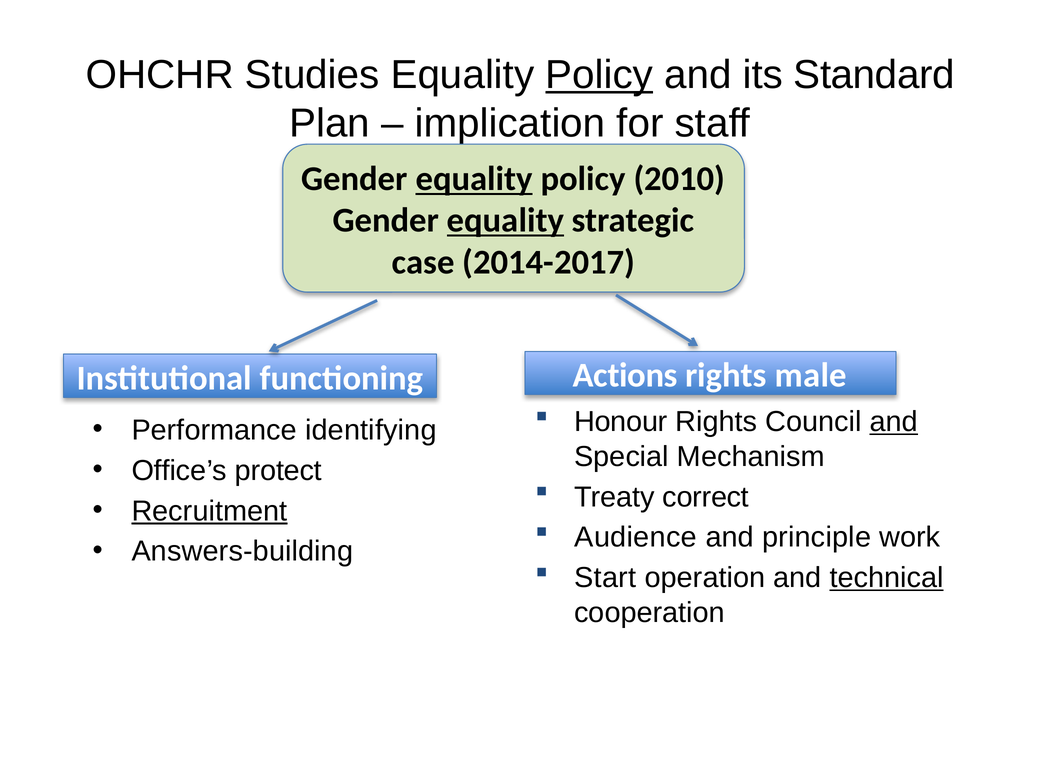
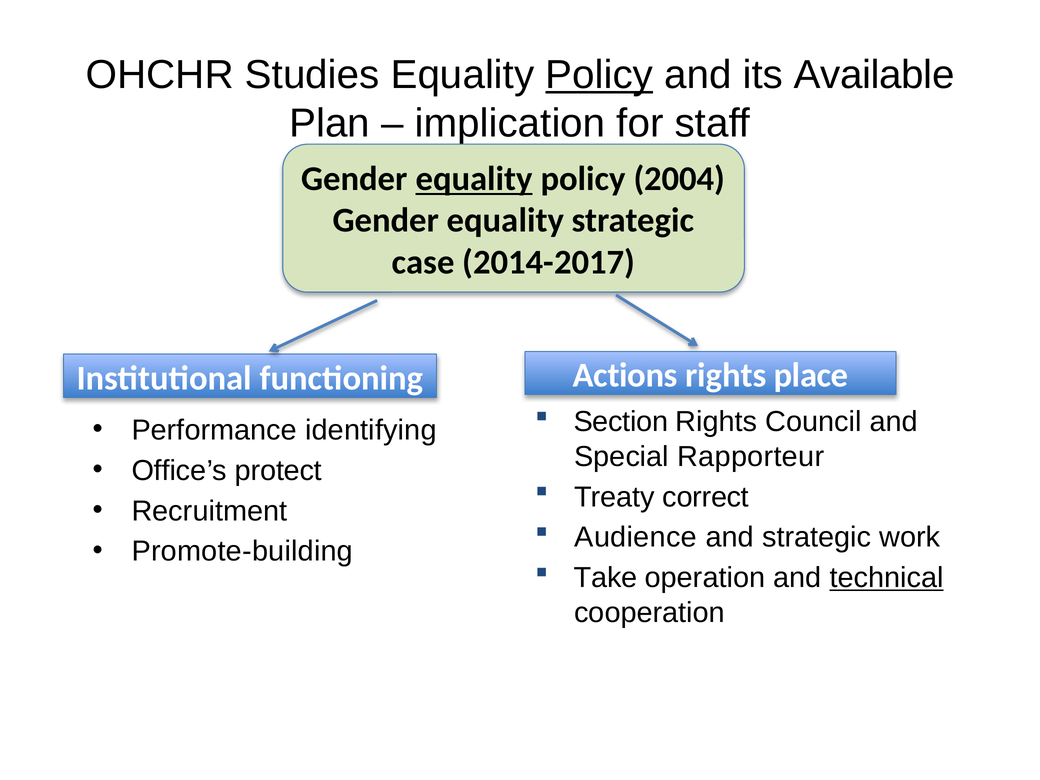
Standard: Standard -> Available
2010: 2010 -> 2004
equality at (505, 221) underline: present -> none
male: male -> place
Honour: Honour -> Section
and at (894, 422) underline: present -> none
Mechanism: Mechanism -> Rapporteur
Recruitment underline: present -> none
and principle: principle -> strategic
Answers-building: Answers-building -> Promote-building
Start: Start -> Take
